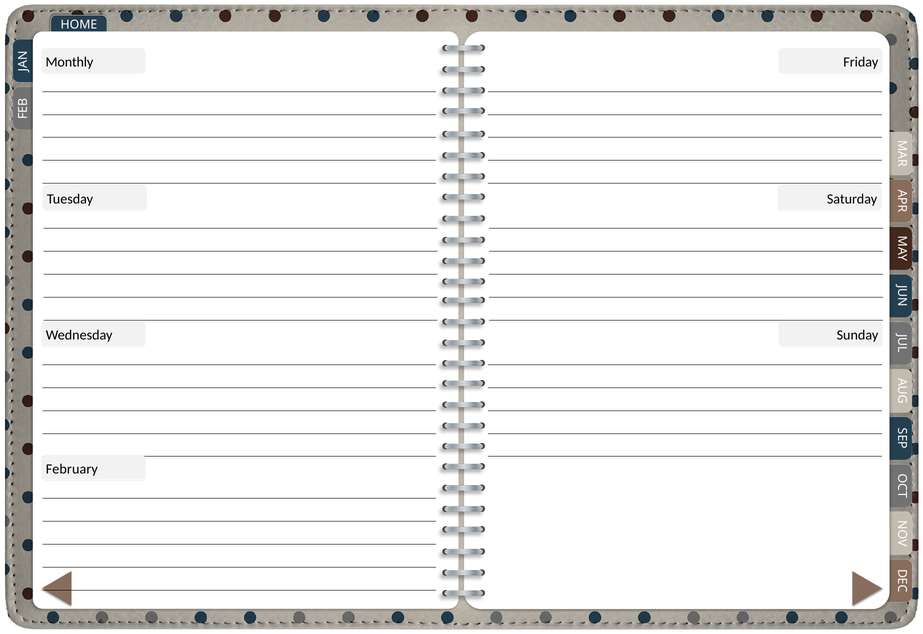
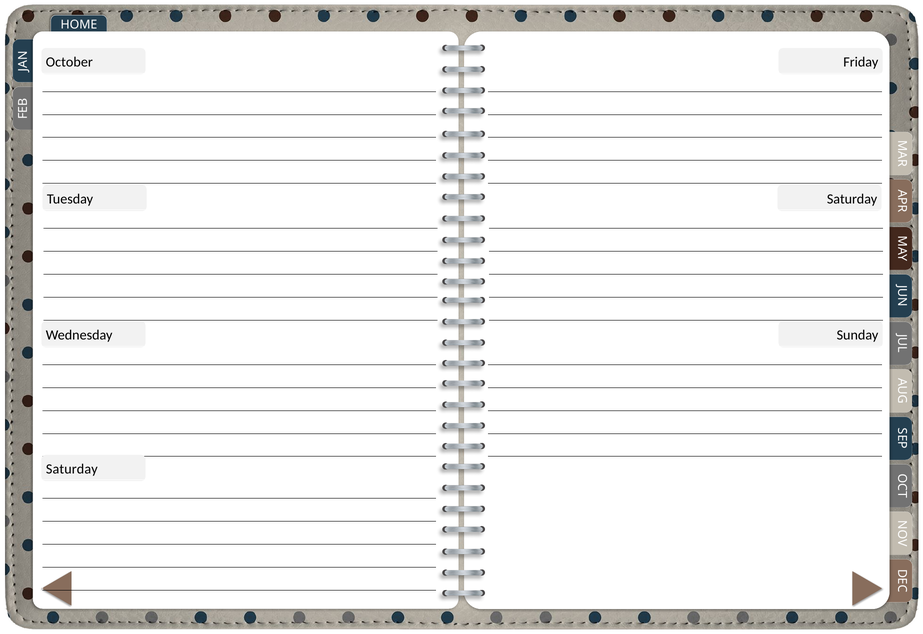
Monthly: Monthly -> October
February at (72, 469): February -> Saturday
